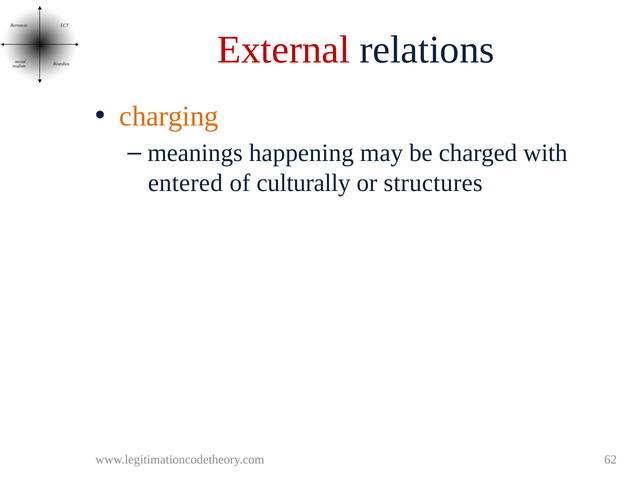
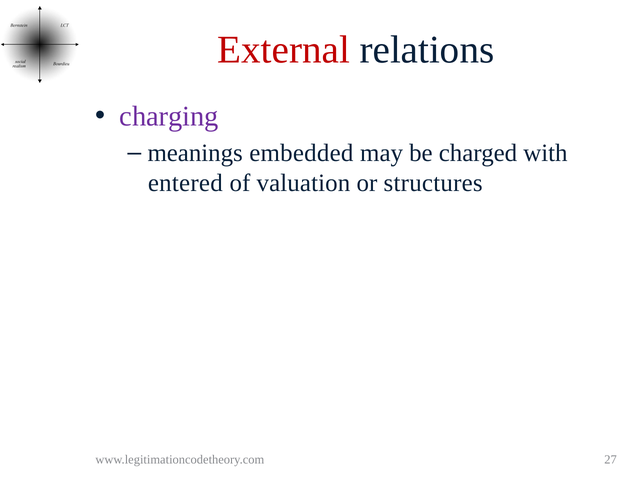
charging colour: orange -> purple
happening: happening -> embedded
culturally: culturally -> valuation
62: 62 -> 27
